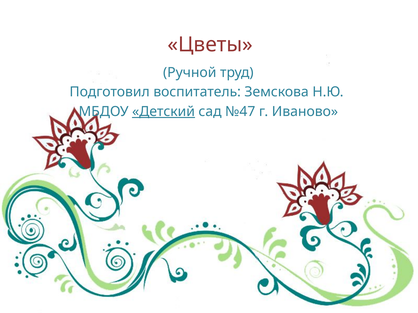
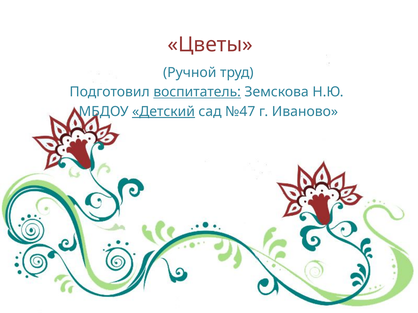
воспитатель underline: none -> present
